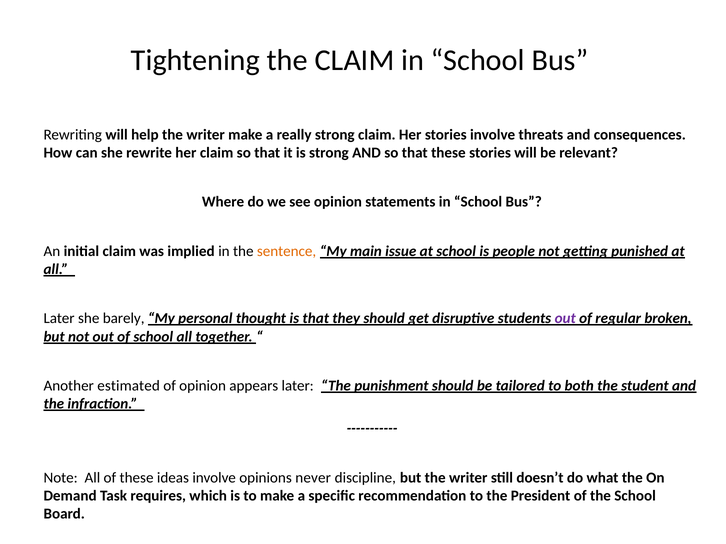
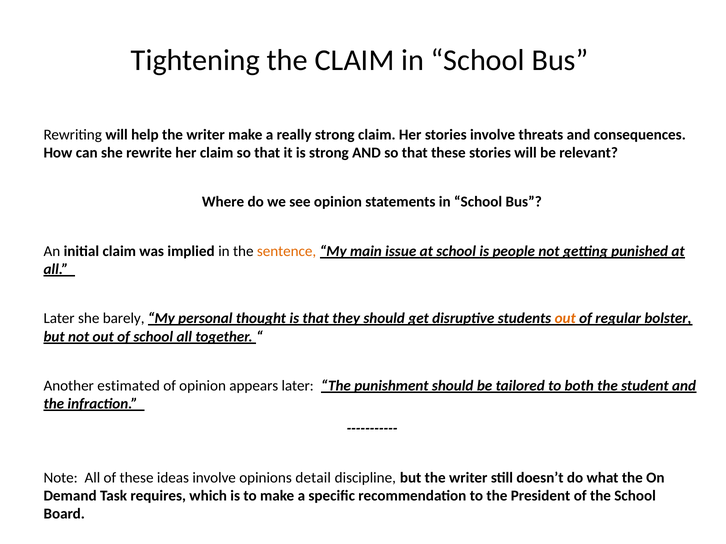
out at (565, 319) colour: purple -> orange
broken: broken -> bolster
never: never -> detail
